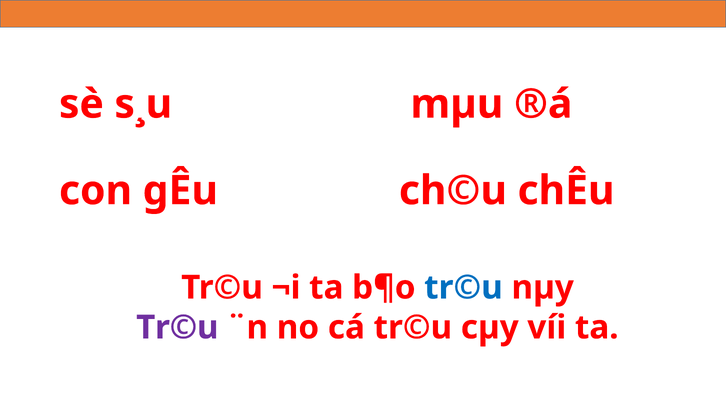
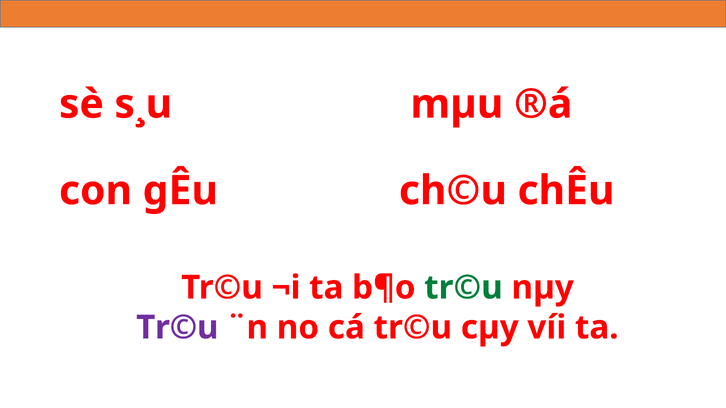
tr©u at (463, 288) colour: blue -> green
